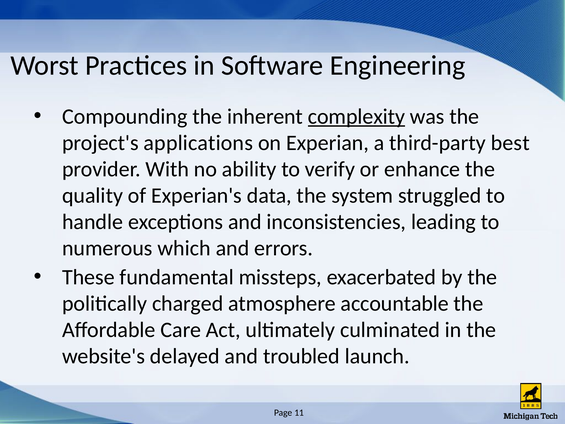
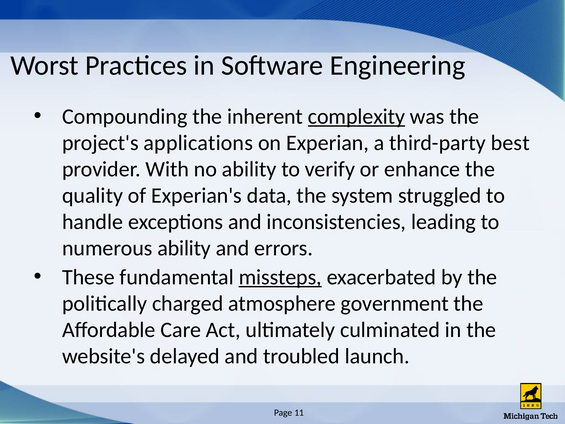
numerous which: which -> ability
missteps underline: none -> present
accountable: accountable -> government
